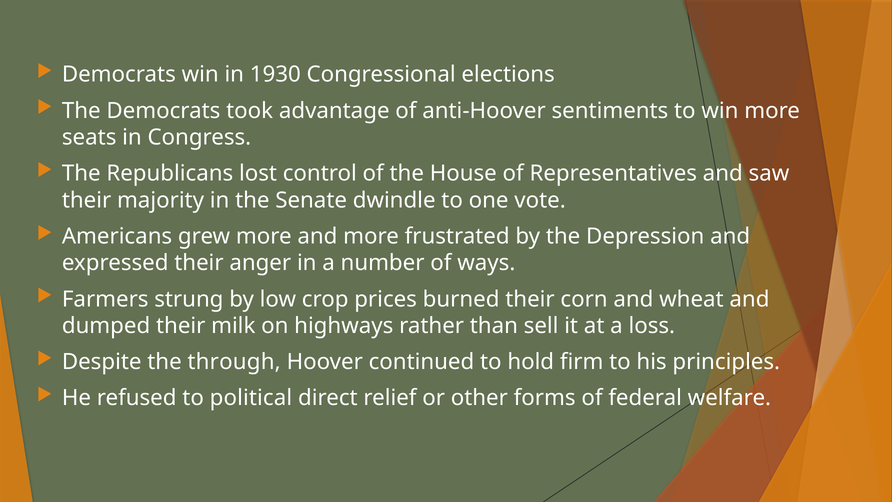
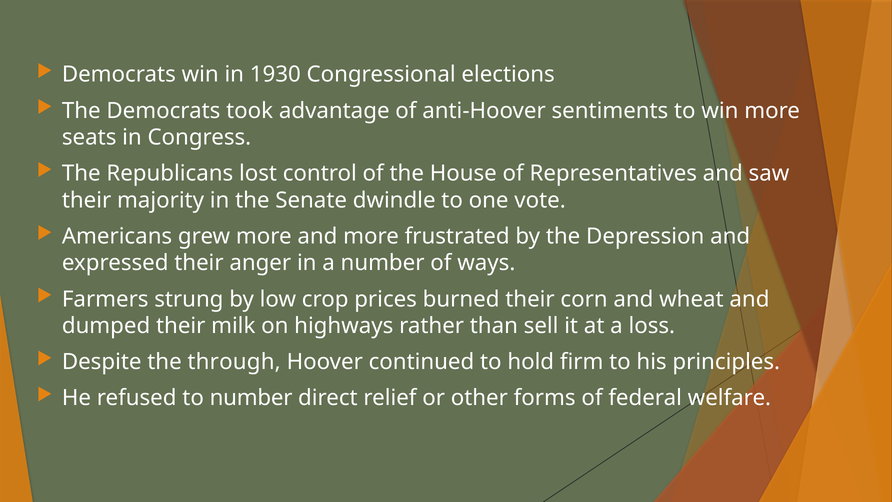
to political: political -> number
